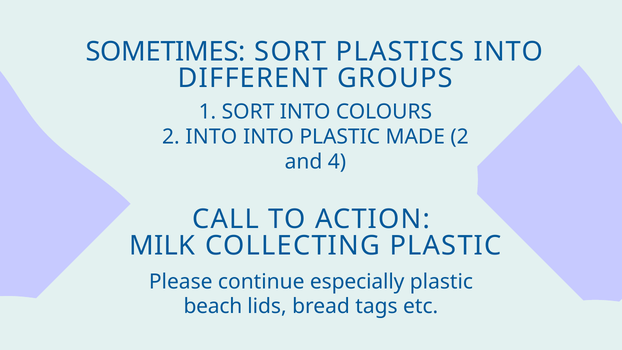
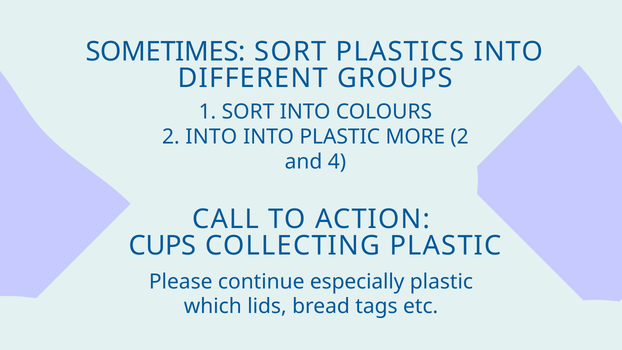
MADE: MADE -> MORE
MILK: MILK -> CUPS
beach: beach -> which
